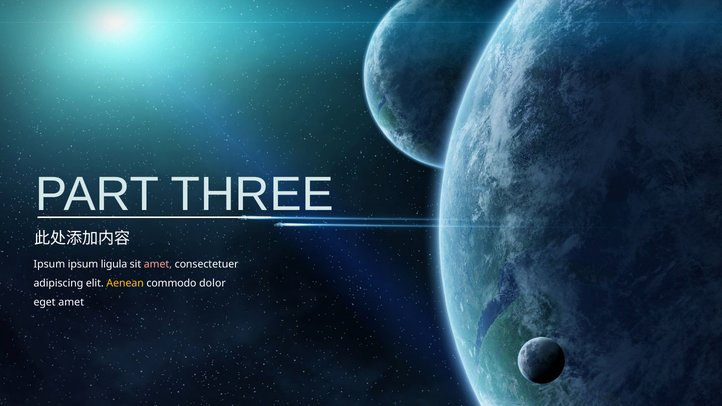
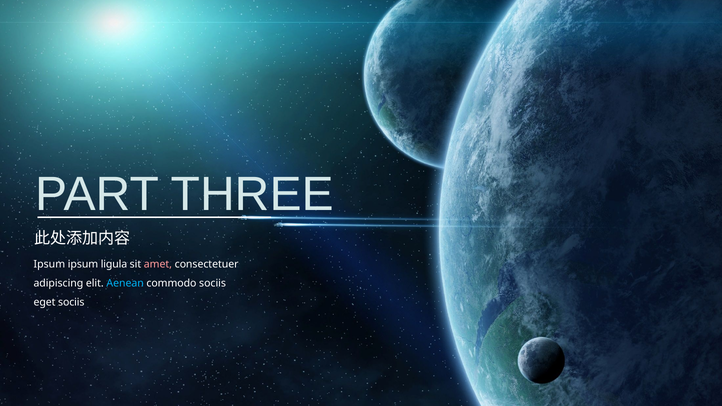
Aenean colour: yellow -> light blue
commodo dolor: dolor -> sociis
eget amet: amet -> sociis
